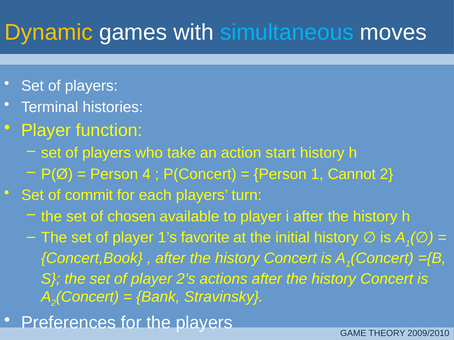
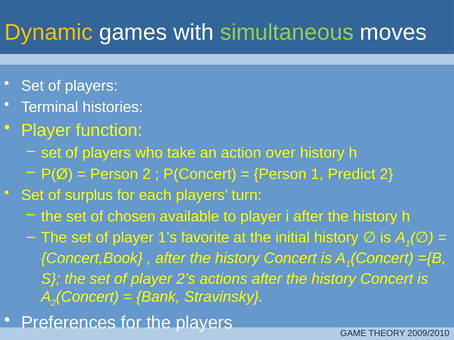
simultaneous colour: light blue -> light green
start: start -> over
Person 4: 4 -> 2
Cannot: Cannot -> Predict
commit: commit -> surplus
